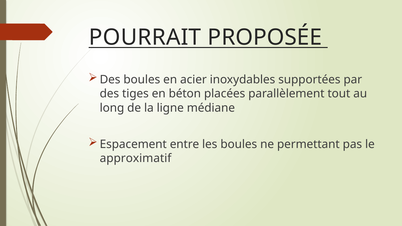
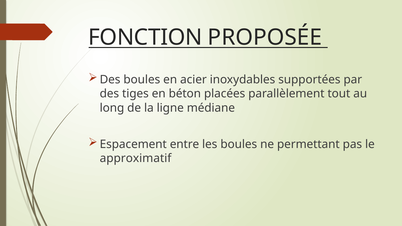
POURRAIT: POURRAIT -> FONCTION
